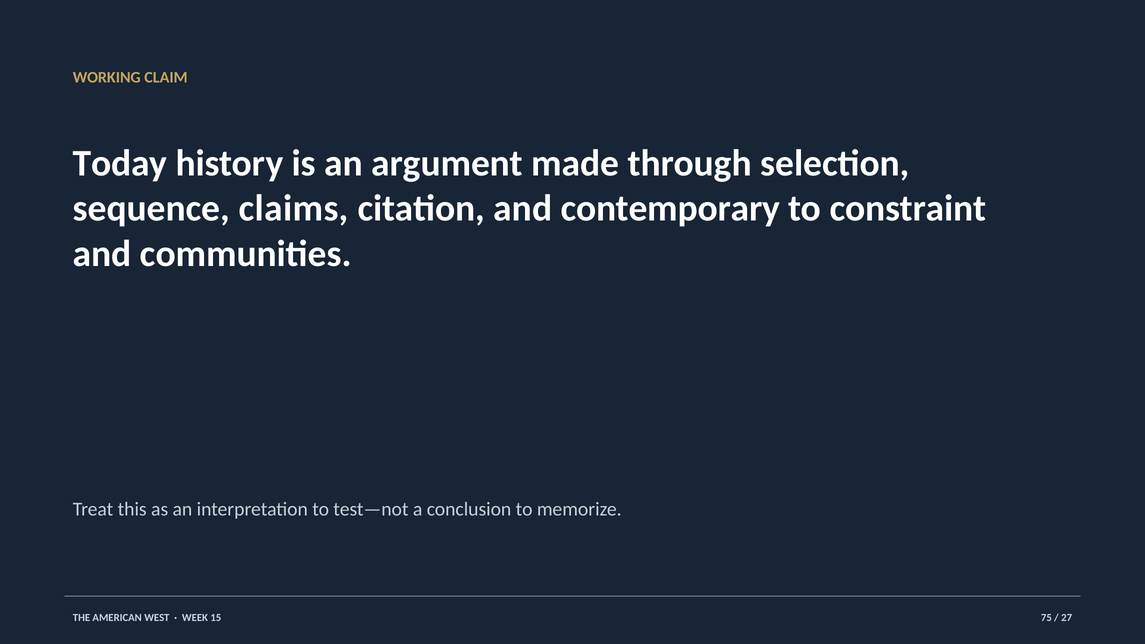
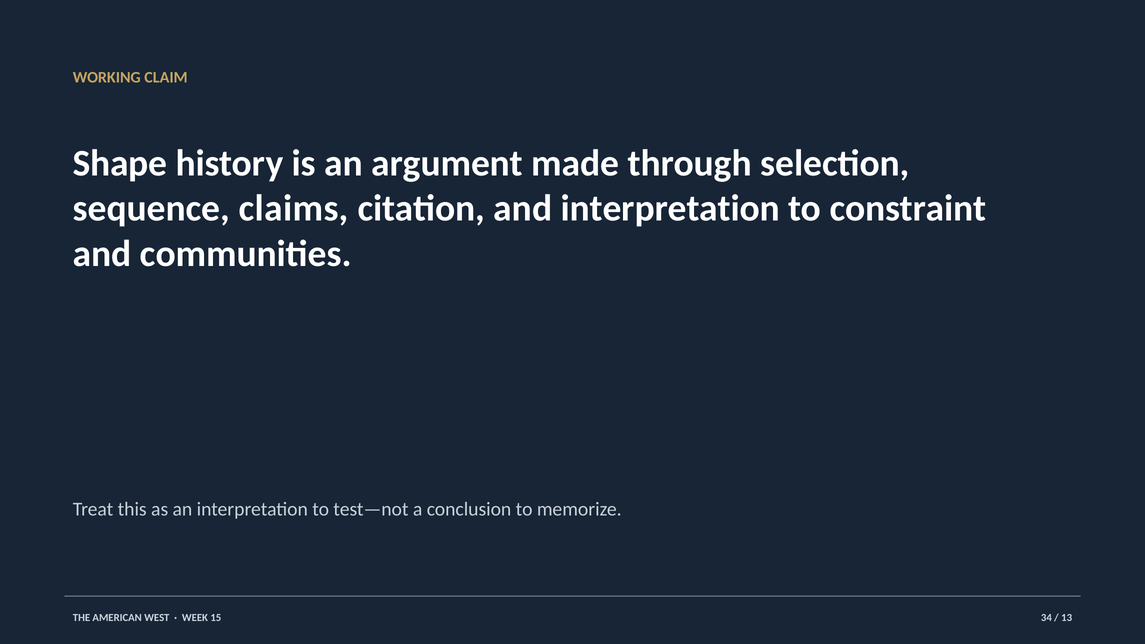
Today: Today -> Shape
and contemporary: contemporary -> interpretation
75: 75 -> 34
27: 27 -> 13
